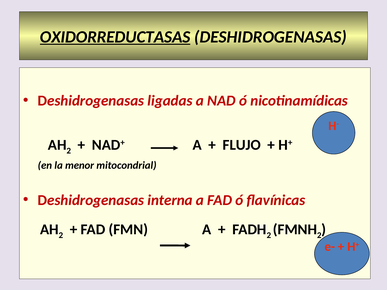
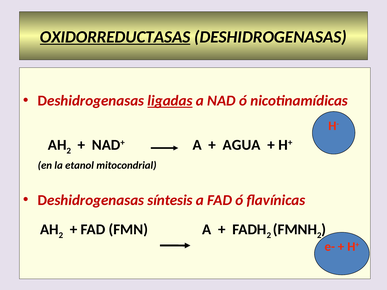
ligadas underline: none -> present
FLUJO: FLUJO -> AGUA
menor: menor -> etanol
interna: interna -> síntesis
